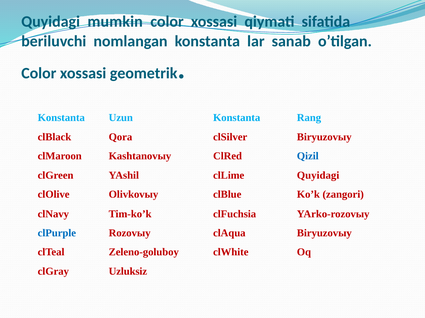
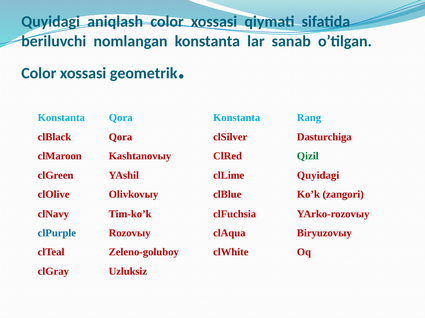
mumkin: mumkin -> aniqlash
Konstanta Uzun: Uzun -> Qora
clSilver Biryuzovыy: Biryuzovыy -> Dasturchiga
Qizil colour: blue -> green
